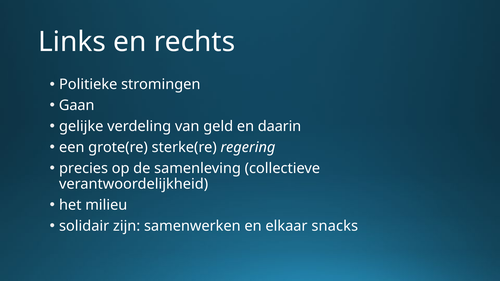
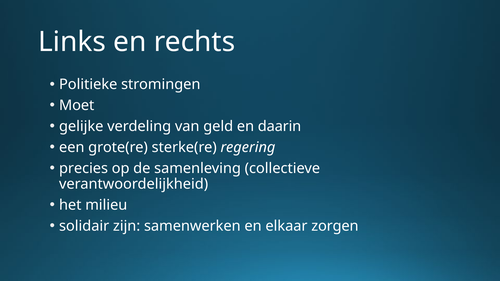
Gaan: Gaan -> Moet
snacks: snacks -> zorgen
